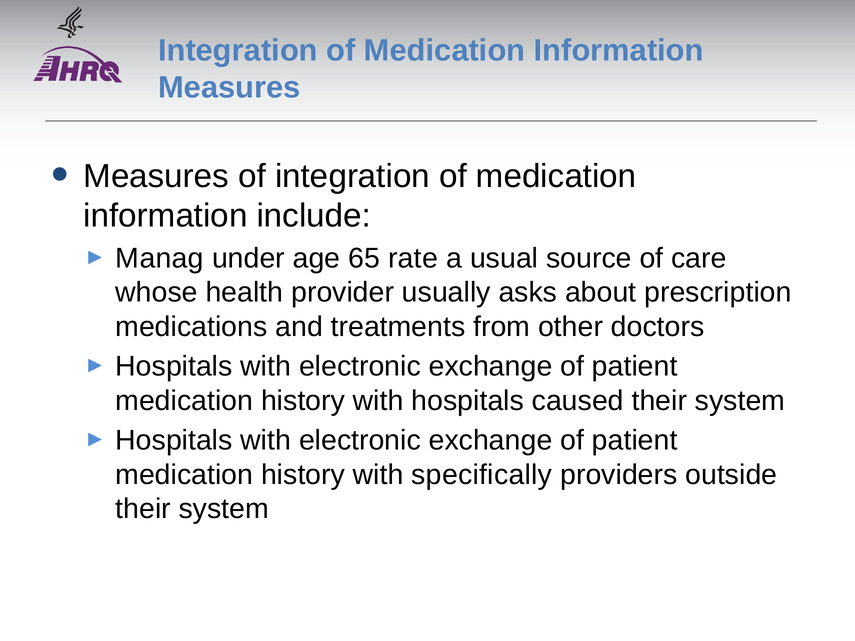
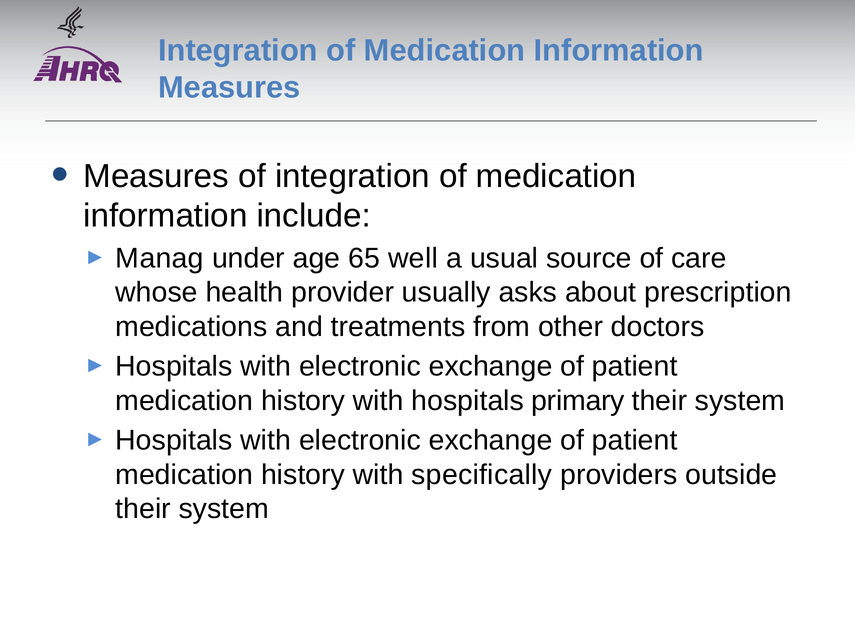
rate: rate -> well
caused: caused -> primary
